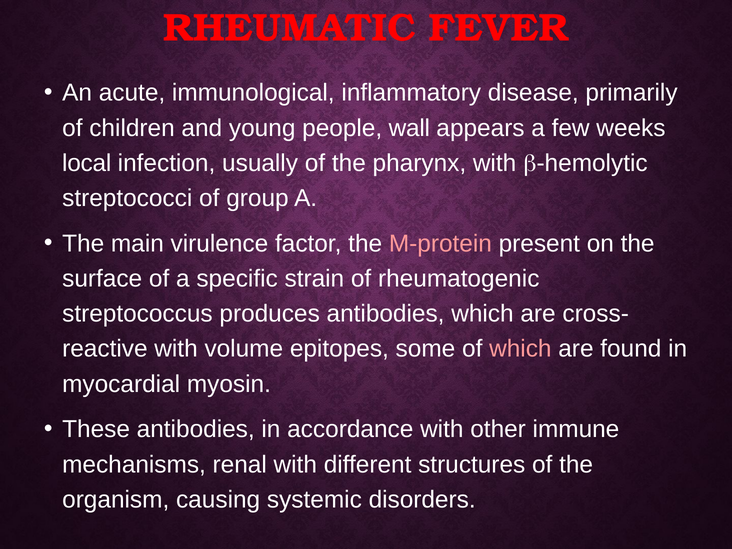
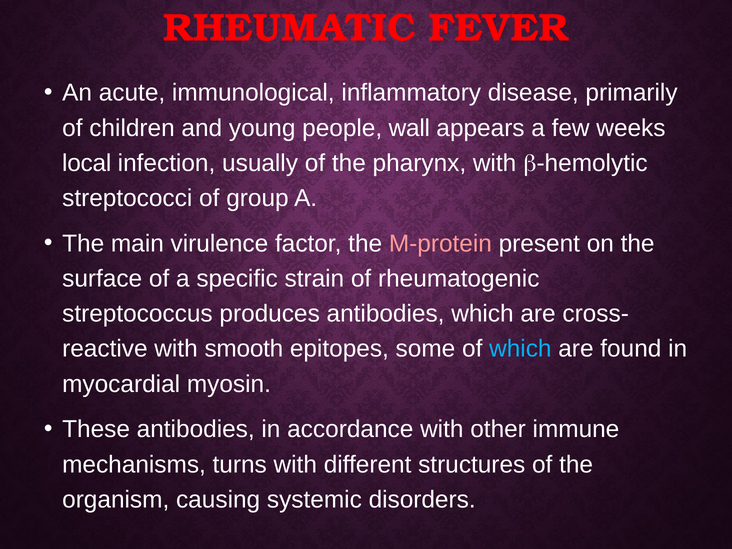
volume: volume -> smooth
which at (520, 349) colour: pink -> light blue
renal: renal -> turns
